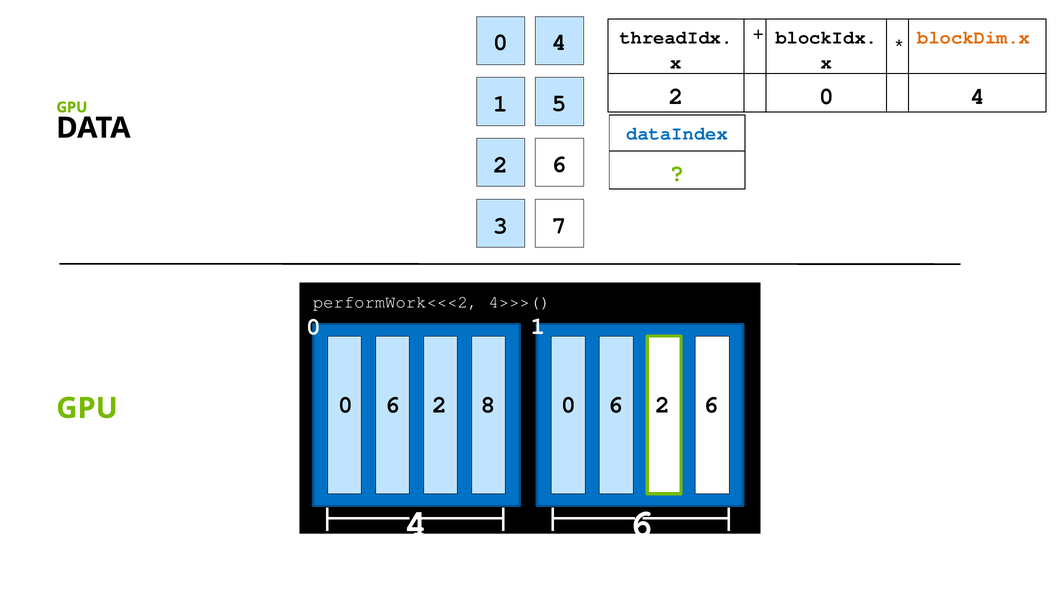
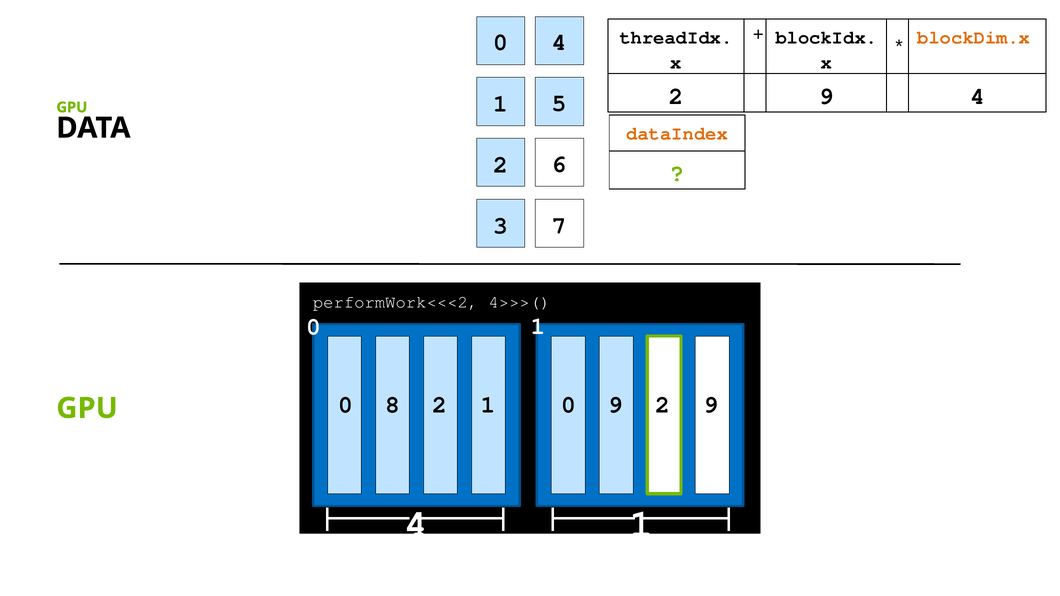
0 at (826, 96): 0 -> 9
dataIndex colour: blue -> orange
6 at (392, 405): 6 -> 8
2 8: 8 -> 1
6 at (615, 405): 6 -> 9
6 at (711, 405): 6 -> 9
4 6: 6 -> 1
